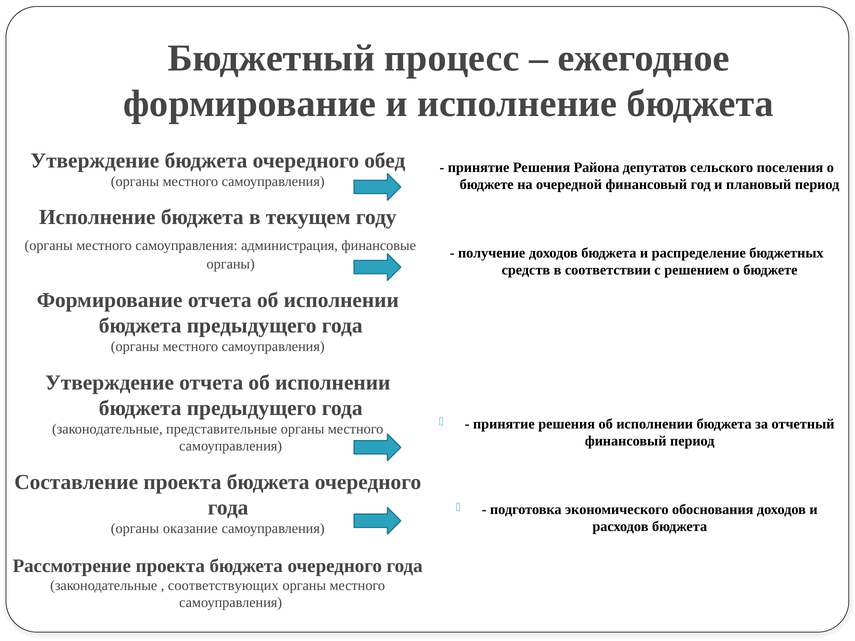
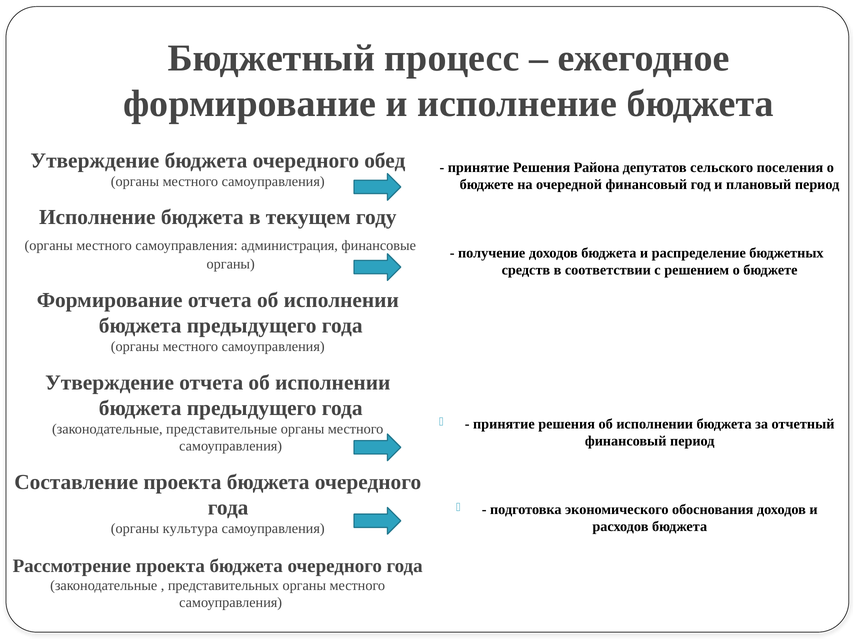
оказание: оказание -> культура
соответствующих: соответствующих -> представительных
